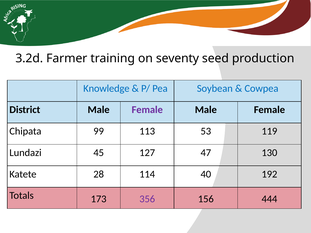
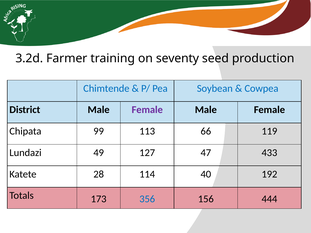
Knowledge: Knowledge -> Chimtende
53: 53 -> 66
45: 45 -> 49
130: 130 -> 433
356 colour: purple -> blue
